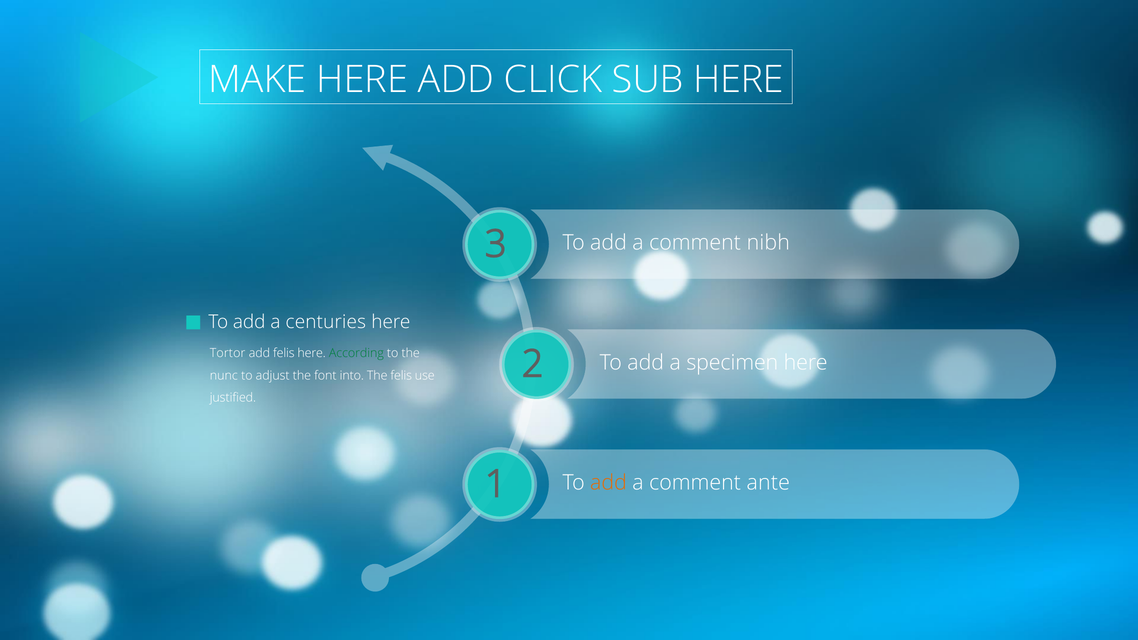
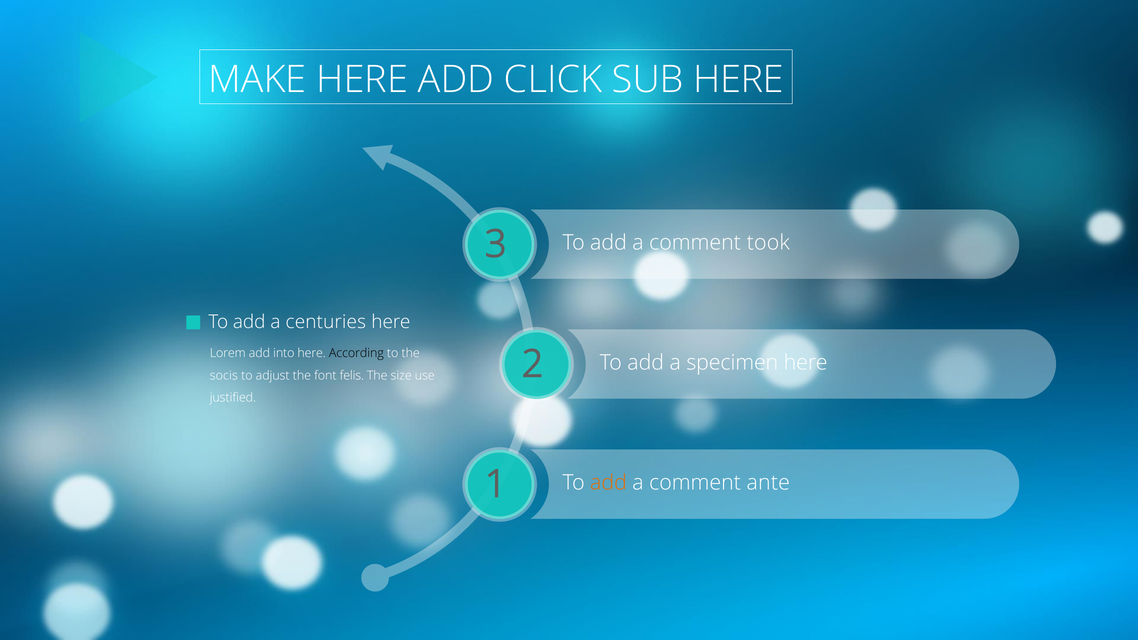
nibh: nibh -> took
Tortor: Tortor -> Lorem
add felis: felis -> into
According colour: green -> black
nunc: nunc -> socis
into: into -> felis
The felis: felis -> size
